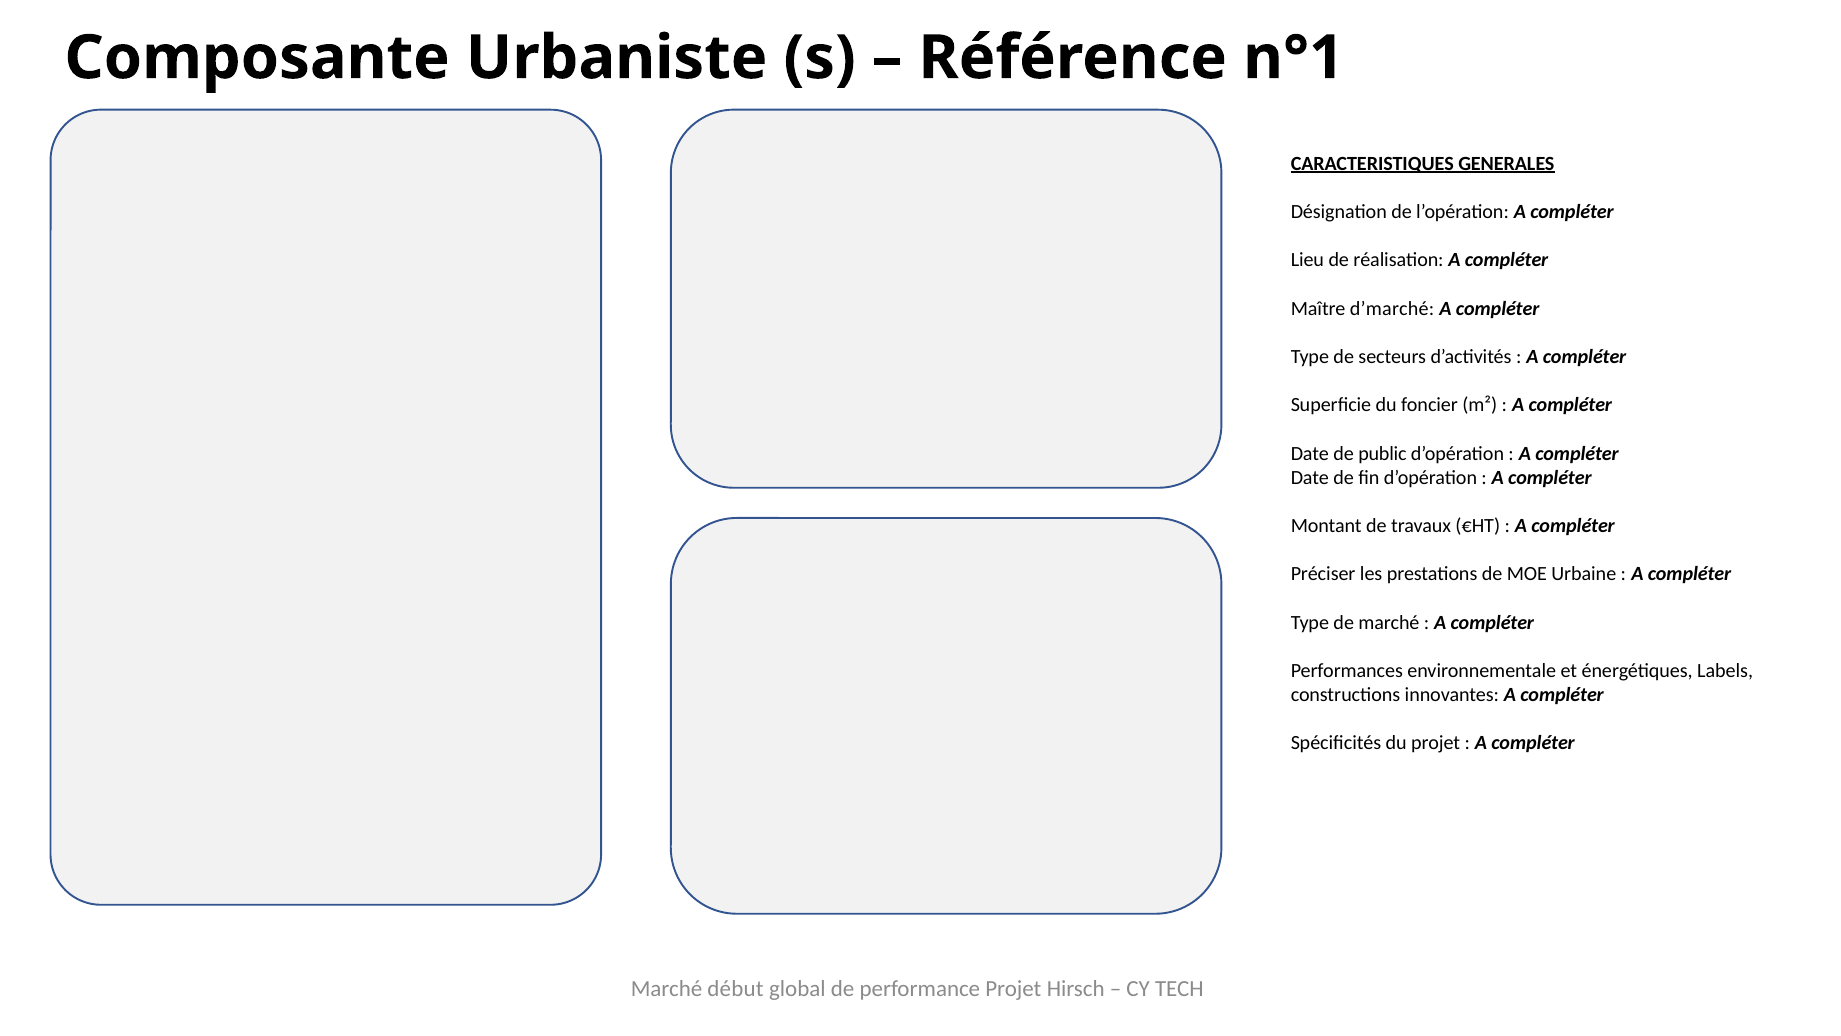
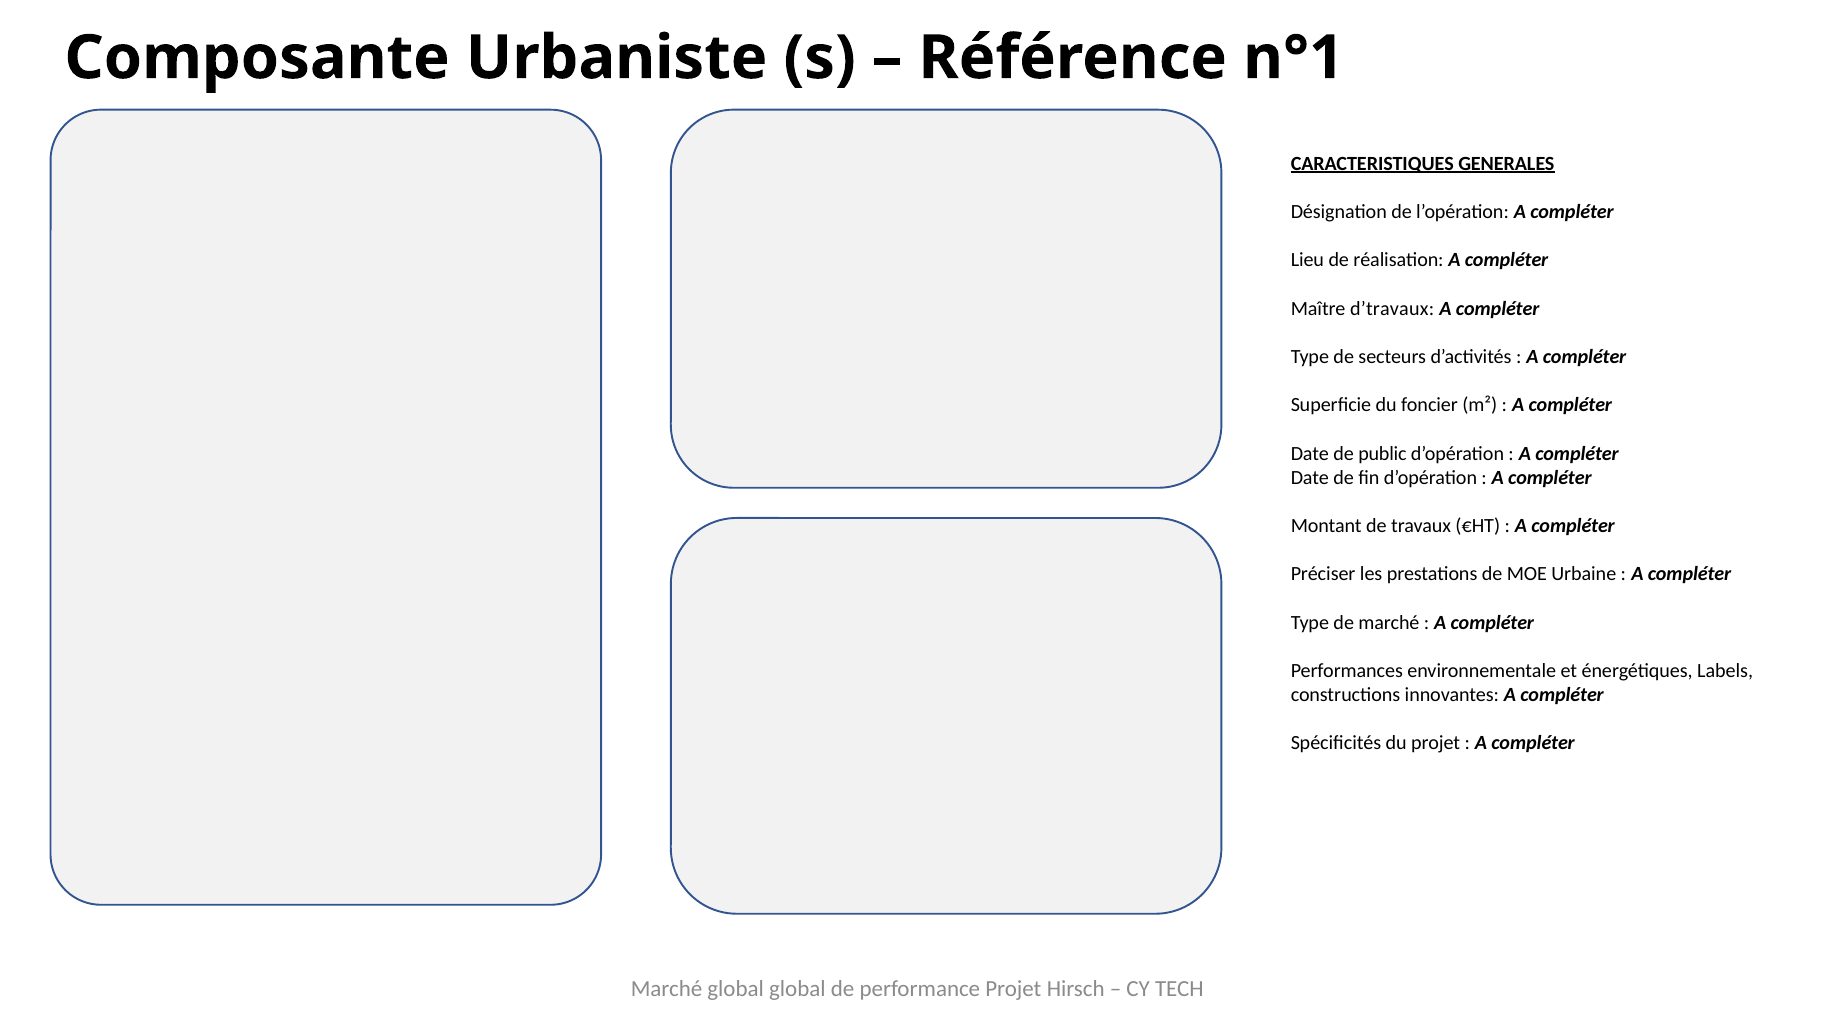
d’marché: d’marché -> d’travaux
Marché début: début -> global
